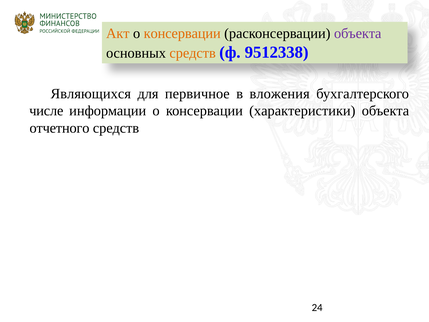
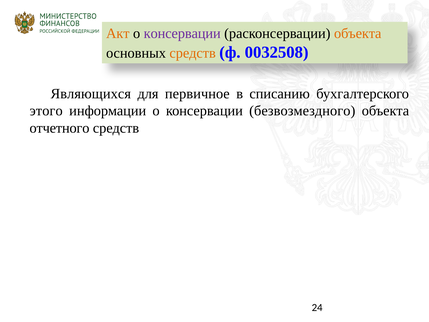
консервации at (182, 34) colour: orange -> purple
объекта at (358, 34) colour: purple -> orange
9512338: 9512338 -> 0032508
вложения: вложения -> списанию
числе: числе -> этого
характеристики: характеристики -> безвозмездного
